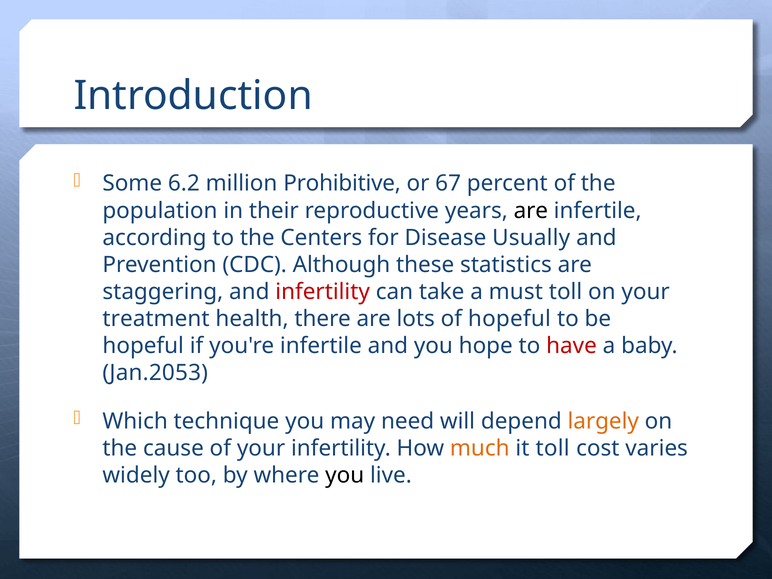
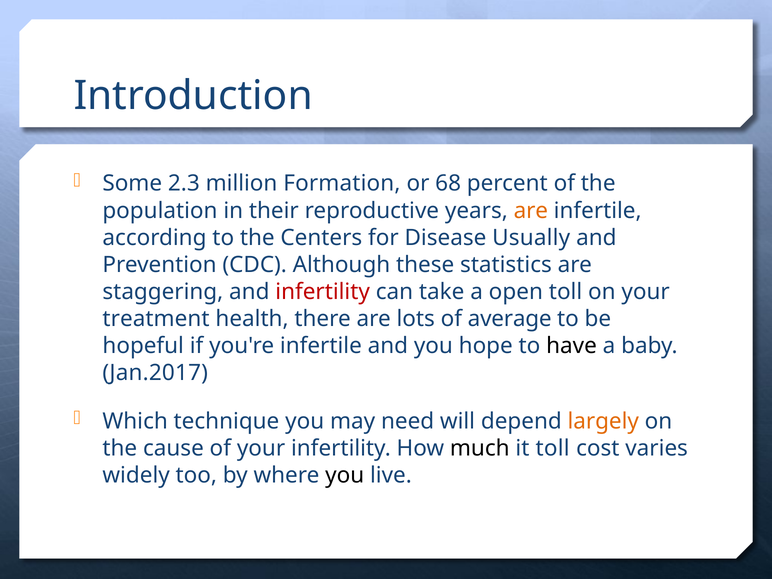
6.2: 6.2 -> 2.3
Prohibitive: Prohibitive -> Formation
67: 67 -> 68
are at (531, 211) colour: black -> orange
must: must -> open
of hopeful: hopeful -> average
have colour: red -> black
Jan.2053: Jan.2053 -> Jan.2017
much colour: orange -> black
